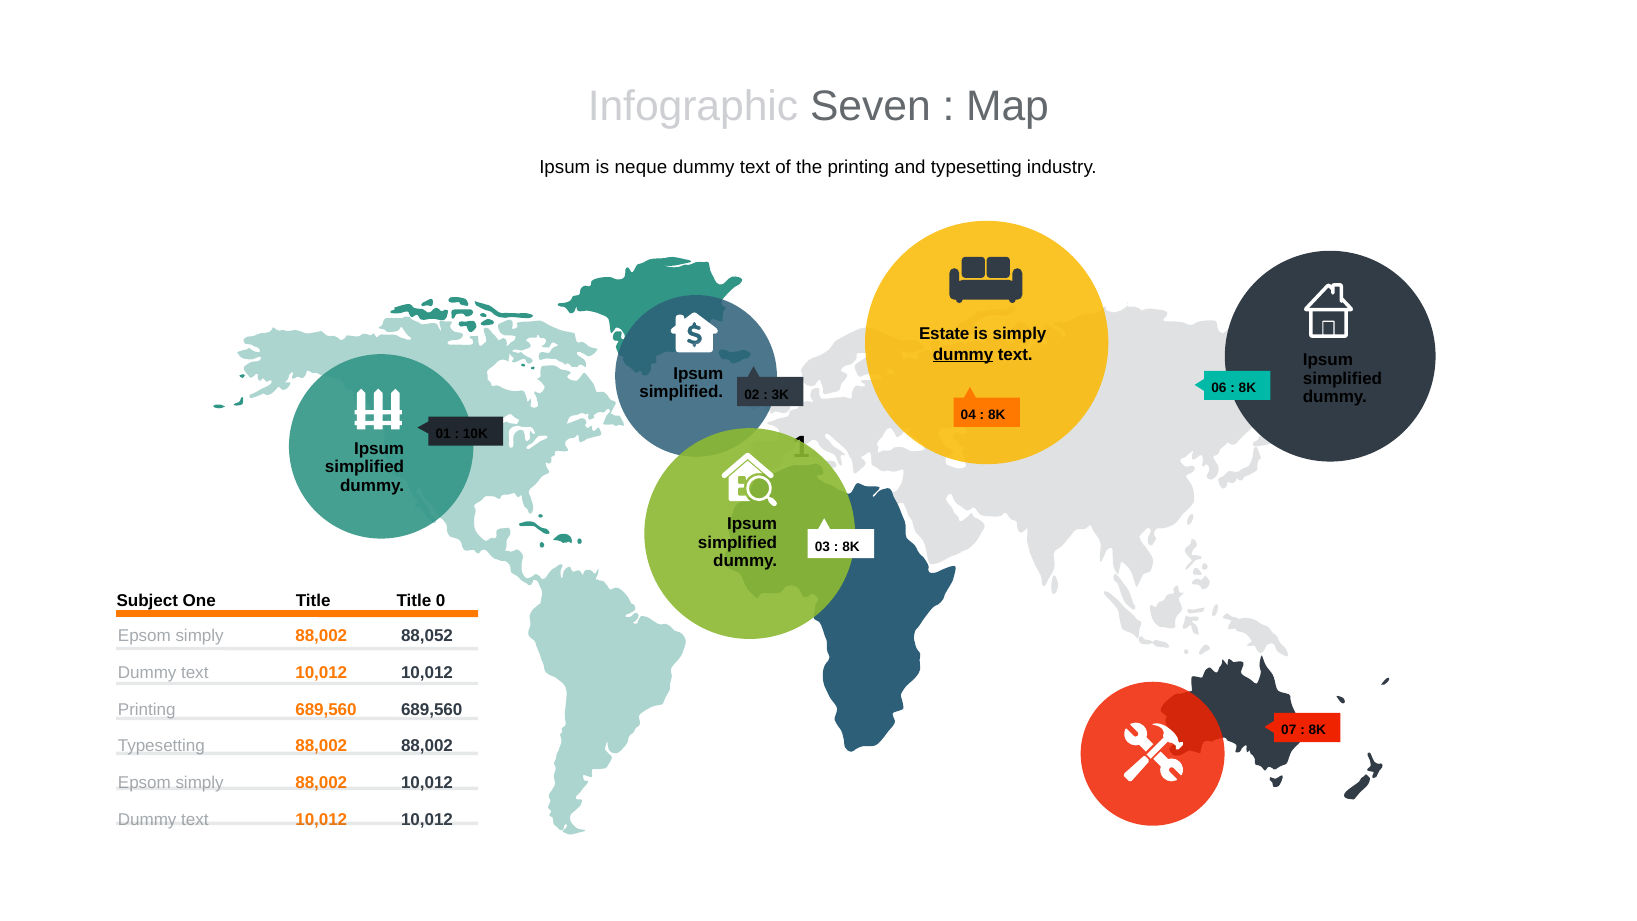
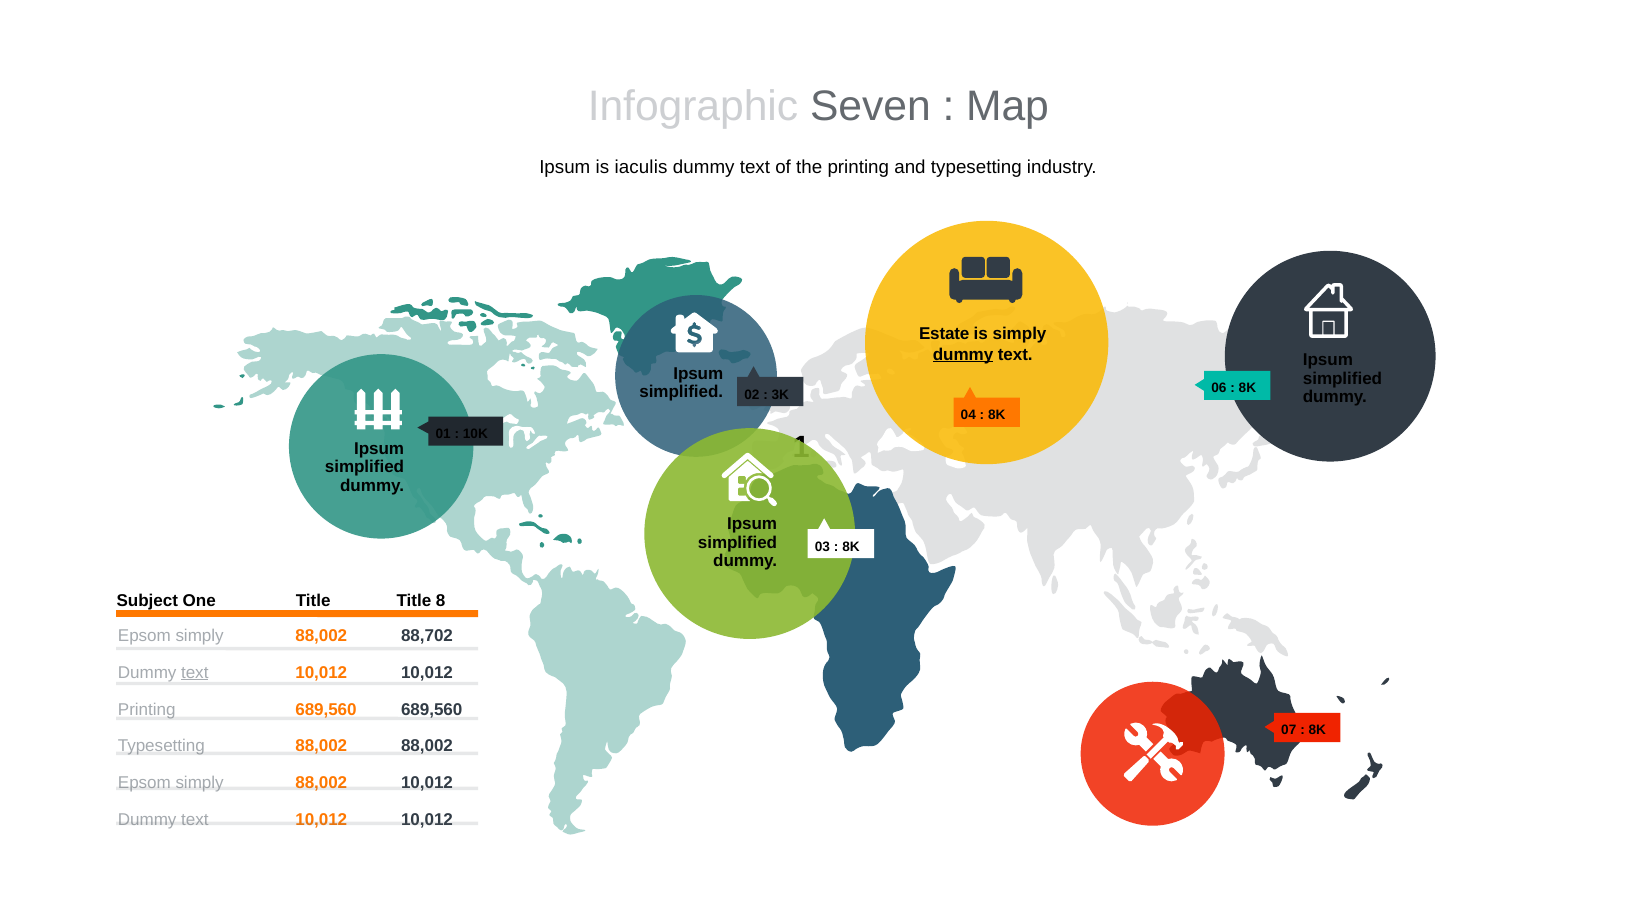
neque: neque -> iaculis
0: 0 -> 8
88,052: 88,052 -> 88,702
text at (195, 672) underline: none -> present
